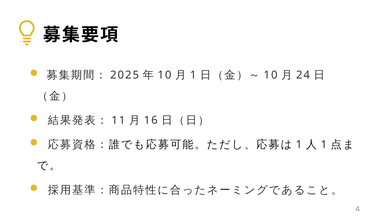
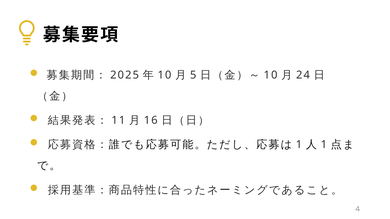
1 at (193, 75): 1 -> 5
